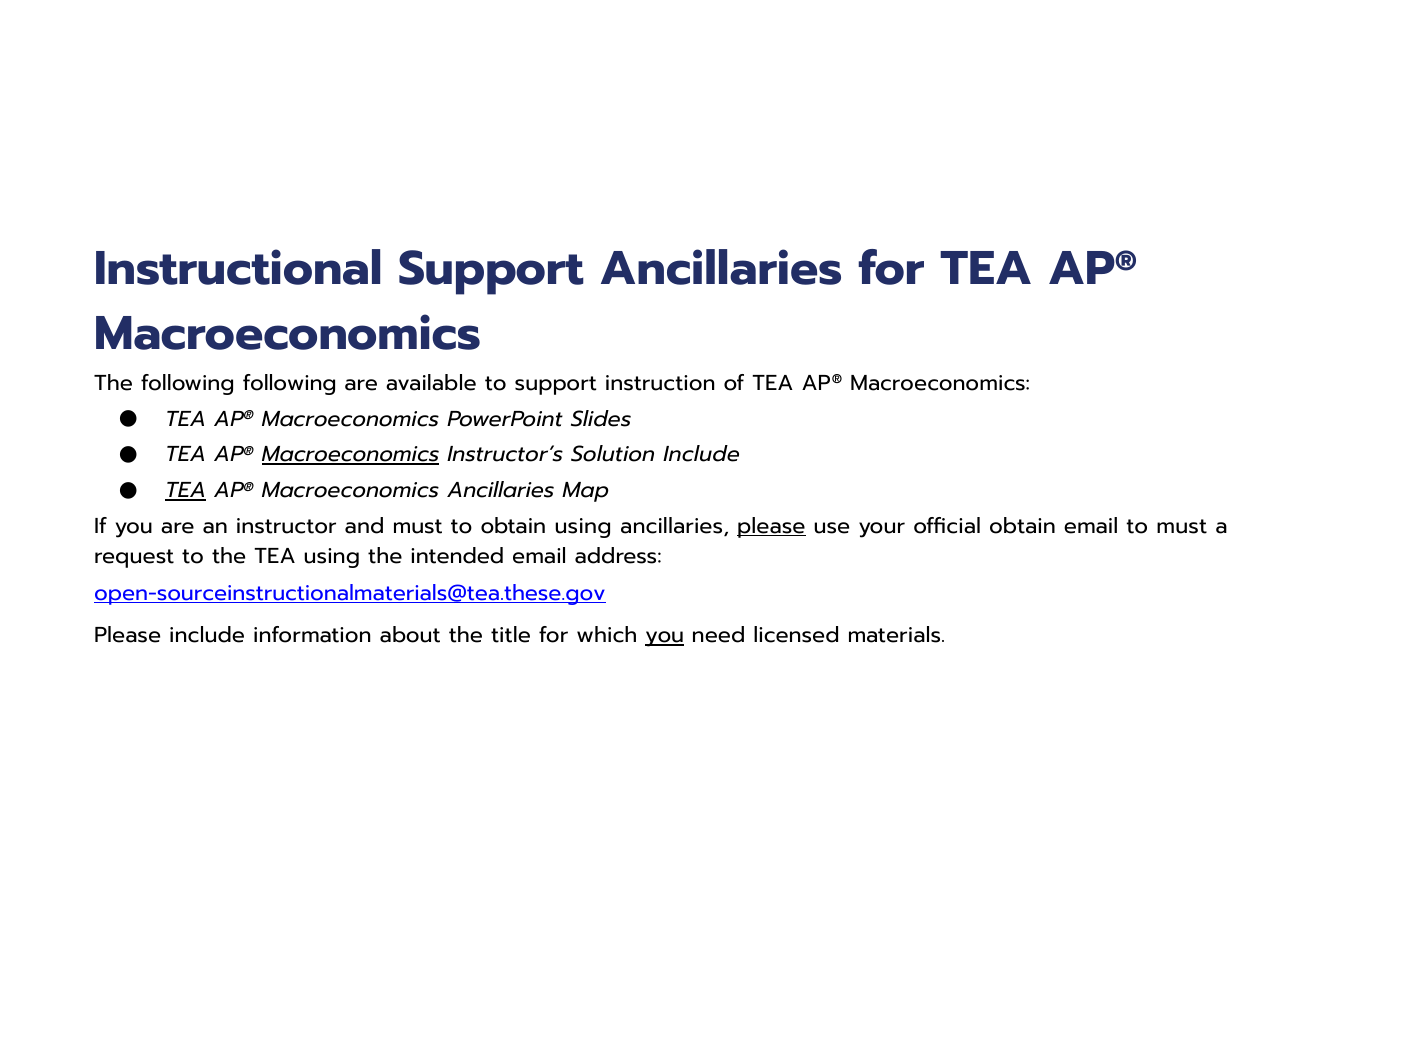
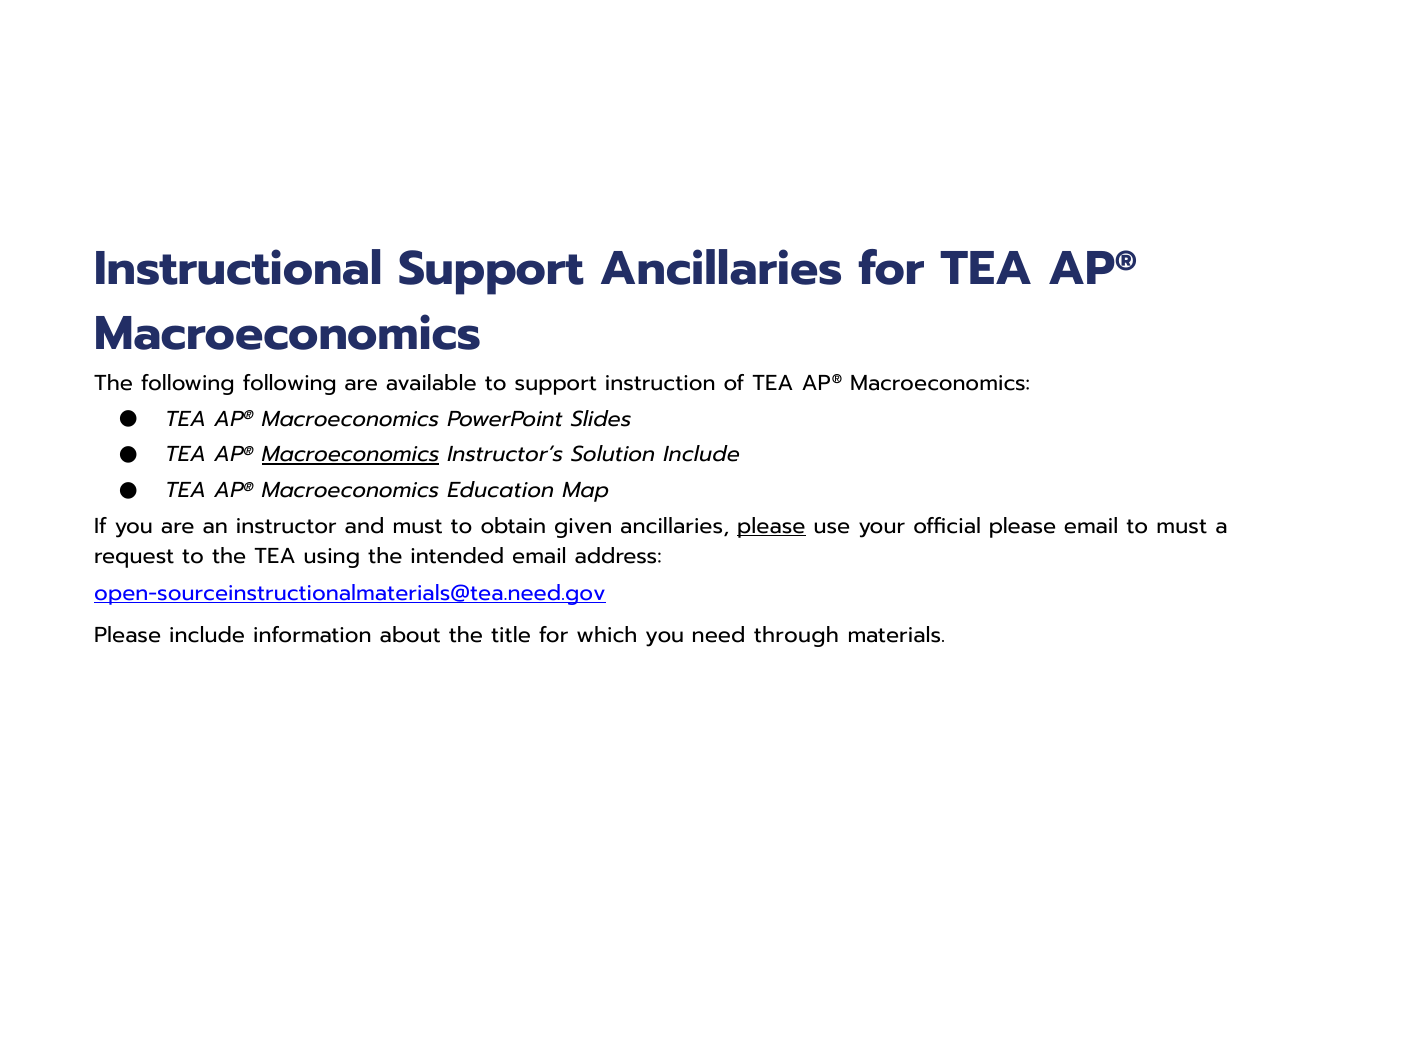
TEA at (186, 490) underline: present -> none
Macroeconomics Ancillaries: Ancillaries -> Education
obtain using: using -> given
official obtain: obtain -> please
open-sourceinstructionalmaterials@tea.these.gov: open-sourceinstructionalmaterials@tea.these.gov -> open-sourceinstructionalmaterials@tea.need.gov
you at (665, 635) underline: present -> none
licensed: licensed -> through
